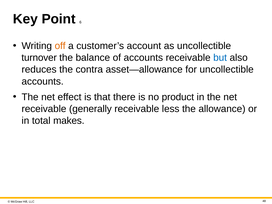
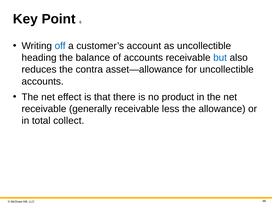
off colour: orange -> blue
turnover: turnover -> heading
makes: makes -> collect
